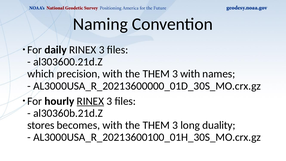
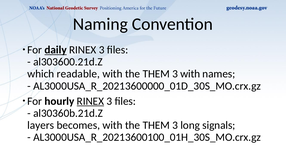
daily underline: none -> present
precision: precision -> readable
stores: stores -> layers
duality: duality -> signals
